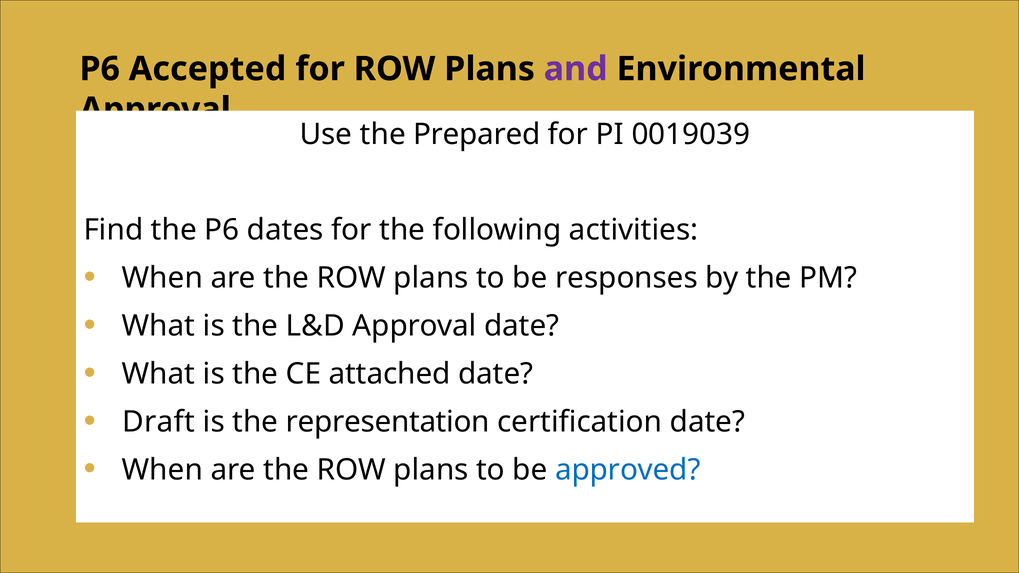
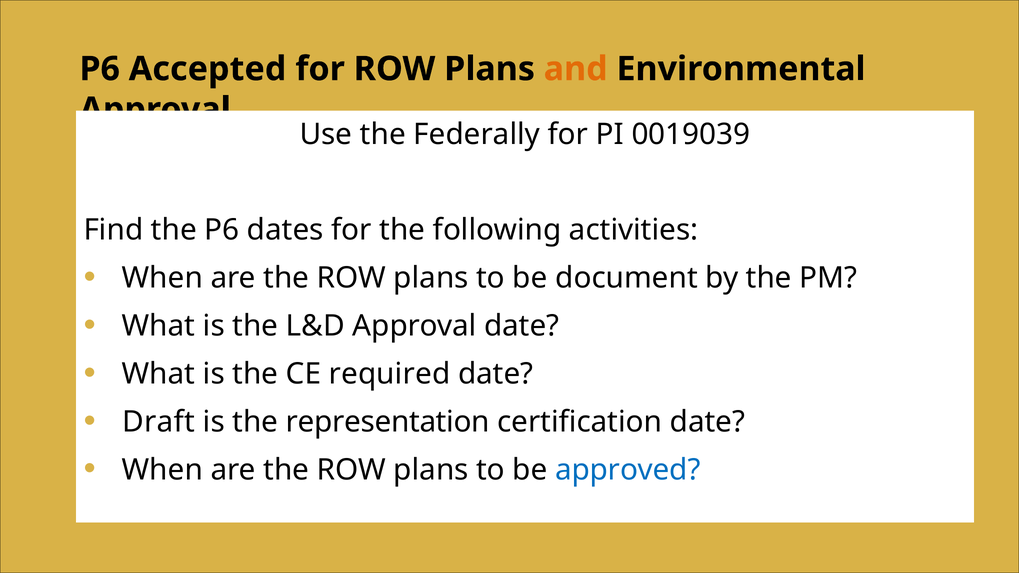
and colour: purple -> orange
Prepared: Prepared -> Federally
responses: responses -> document
attached: attached -> required
